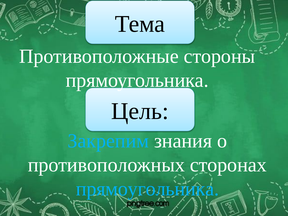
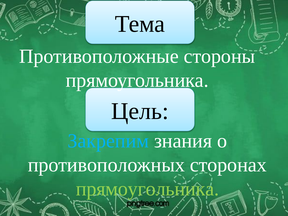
прямоугольника at (147, 189) colour: light blue -> light green
